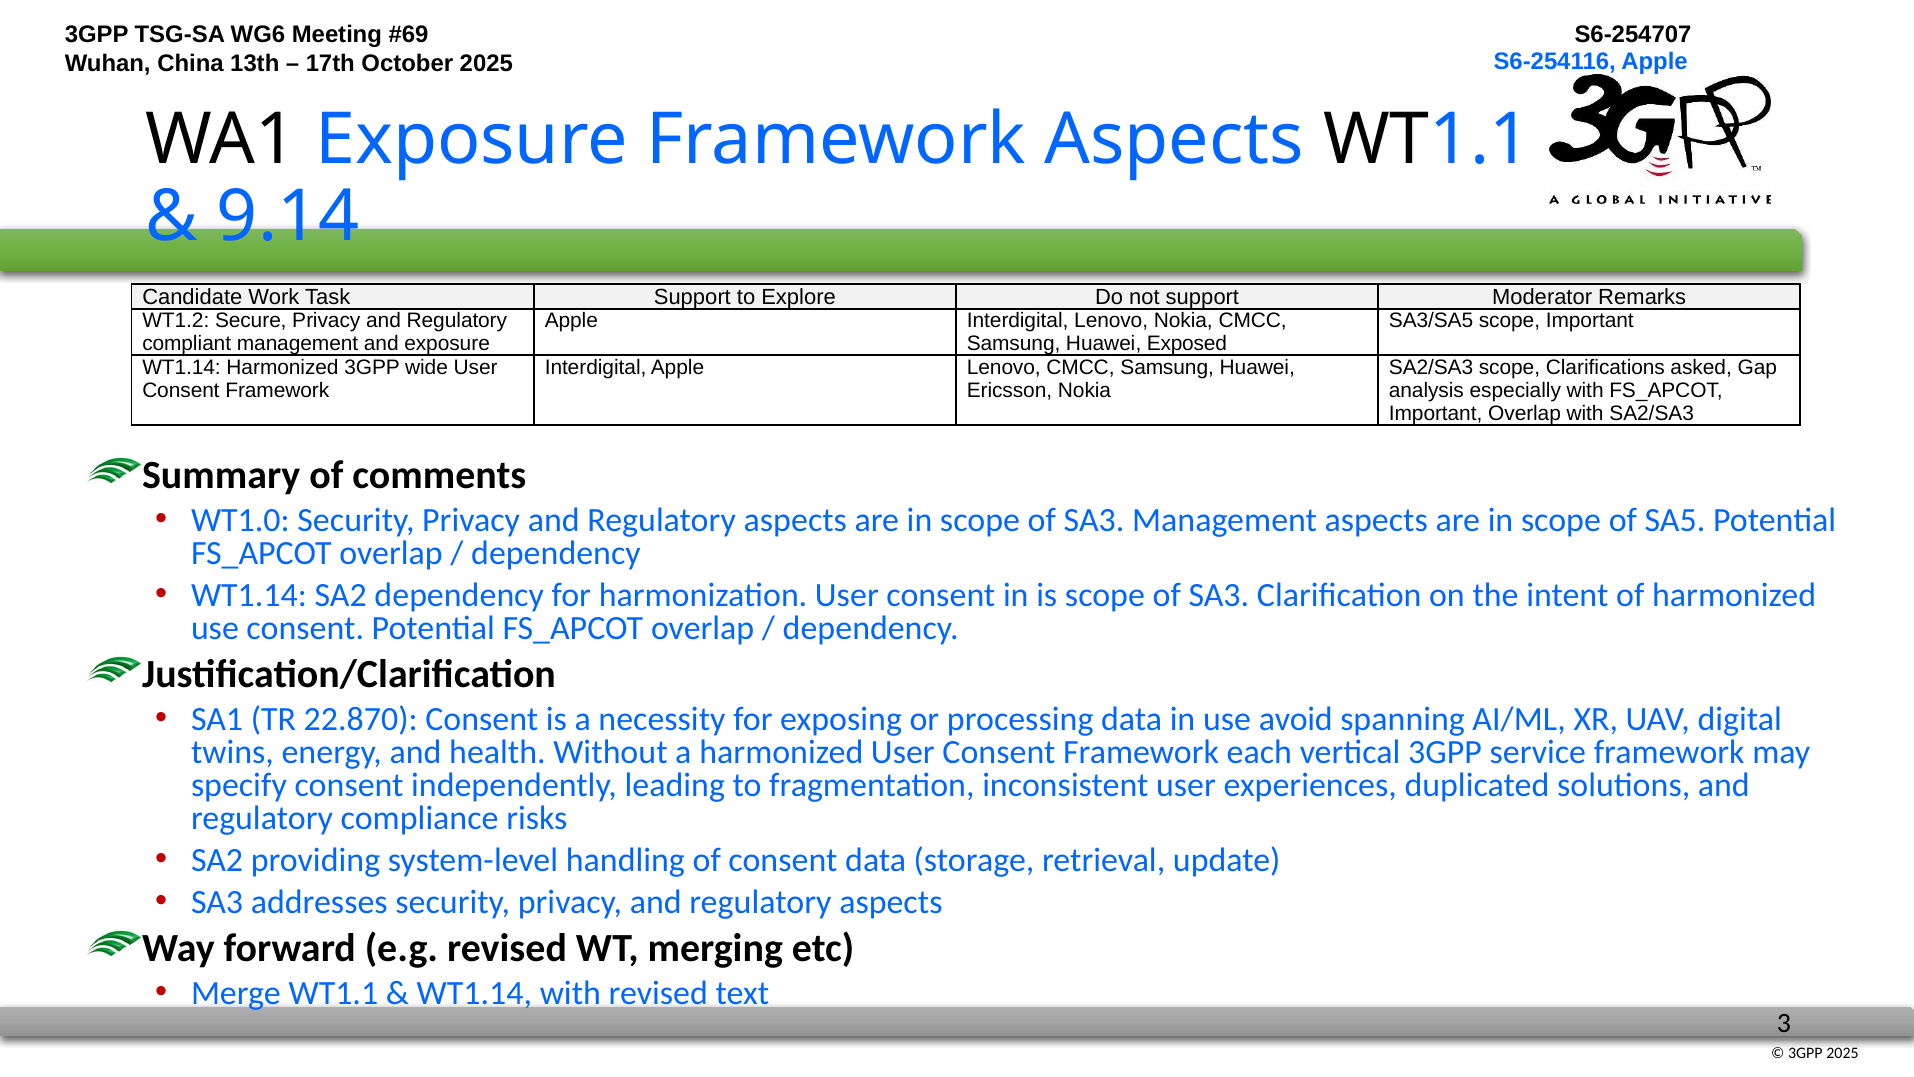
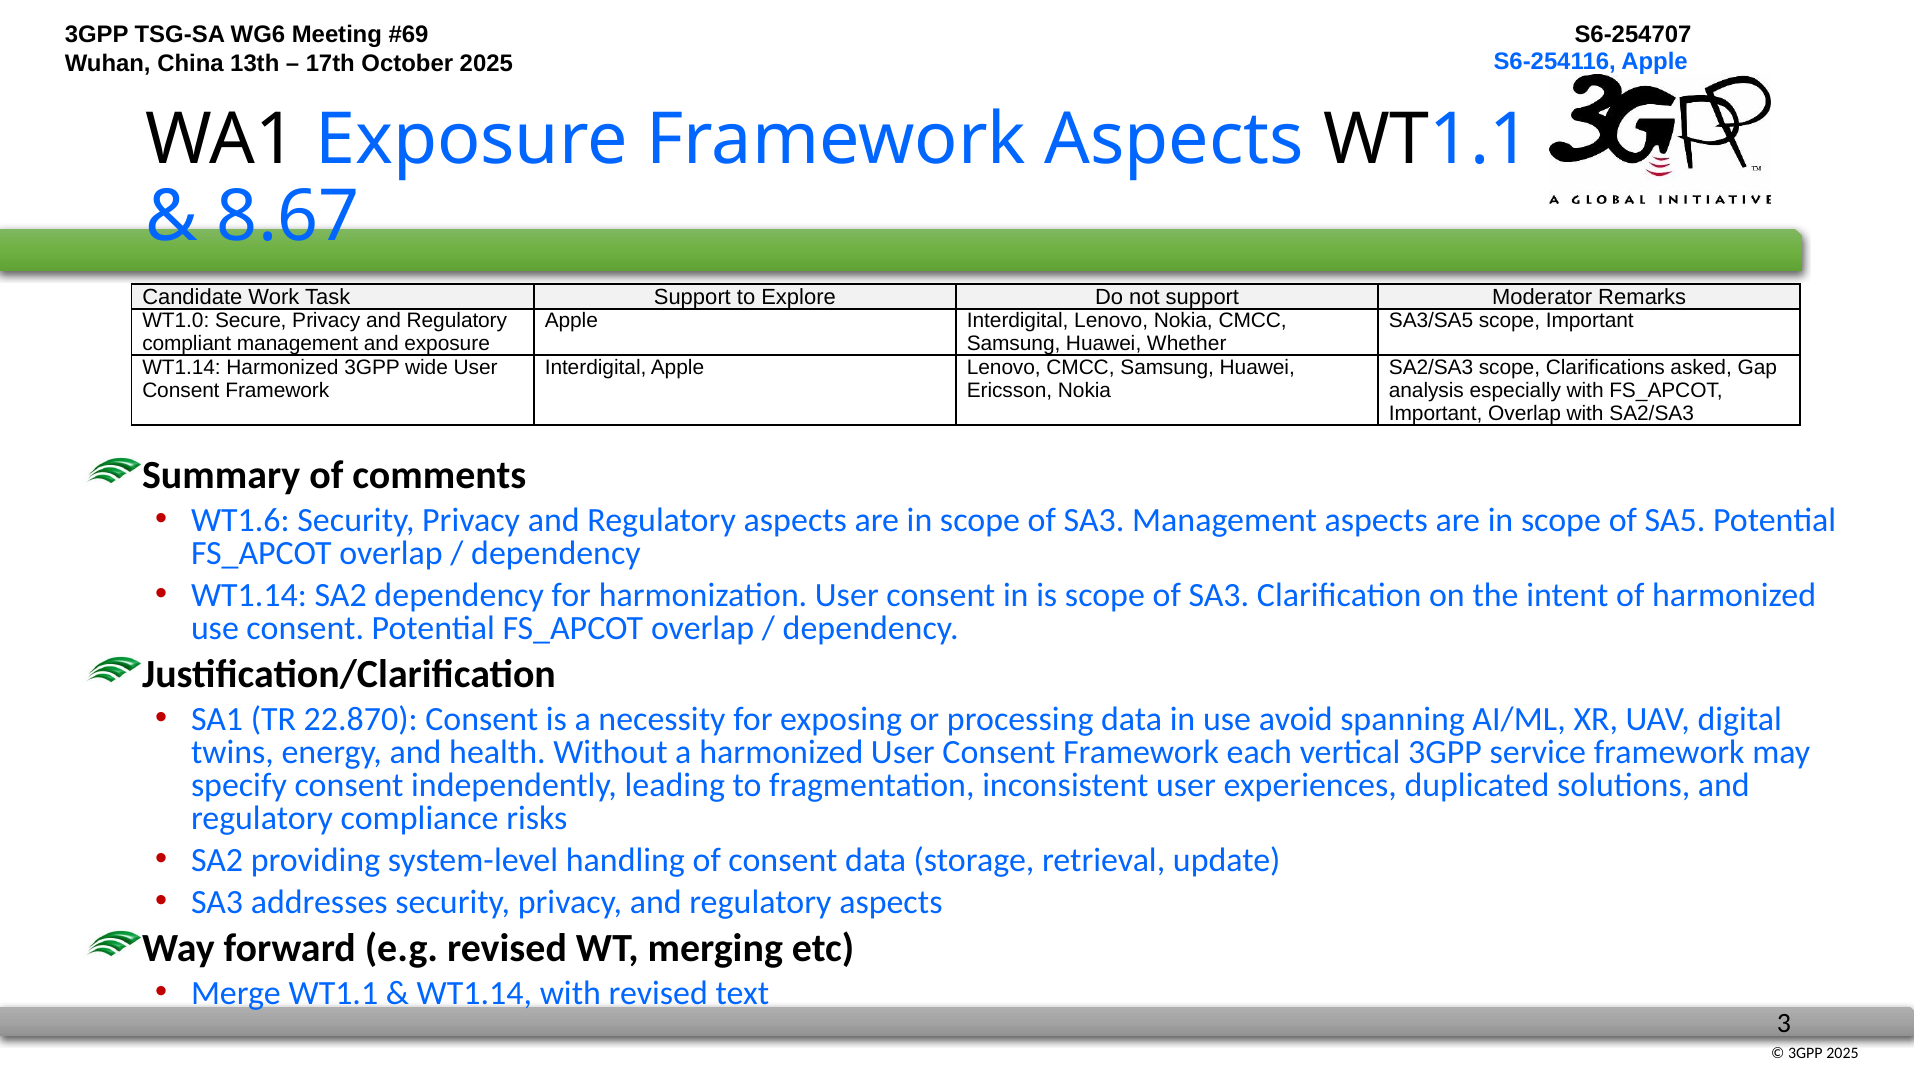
9.14: 9.14 -> 8.67
WT1.2: WT1.2 -> WT1.0
Exposed: Exposed -> Whether
WT1.0: WT1.0 -> WT1.6
